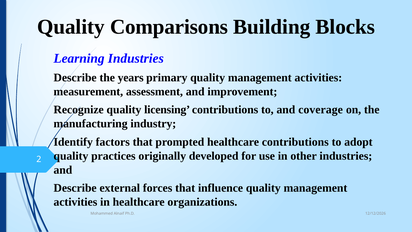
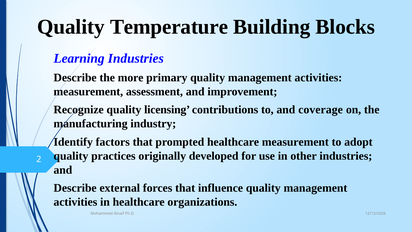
Comparisons: Comparisons -> Temperature
years: years -> more
healthcare contributions: contributions -> measurement
